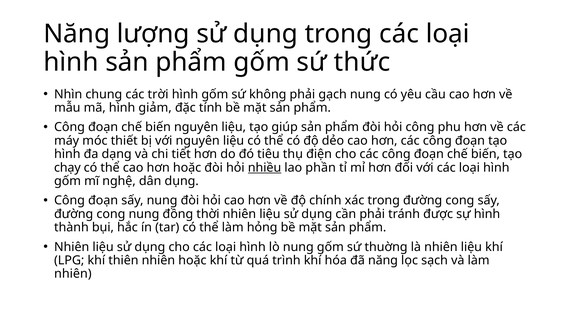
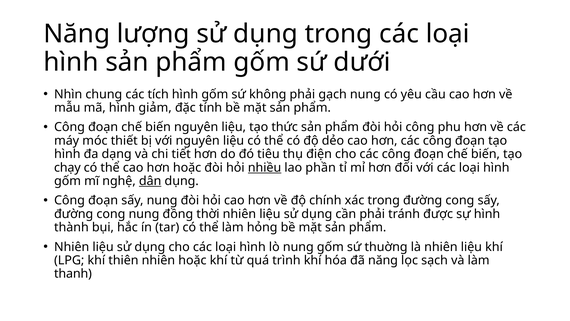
thức: thức -> dưới
trời: trời -> tích
giúp: giúp -> thức
dân underline: none -> present
nhiên at (73, 274): nhiên -> thanh
